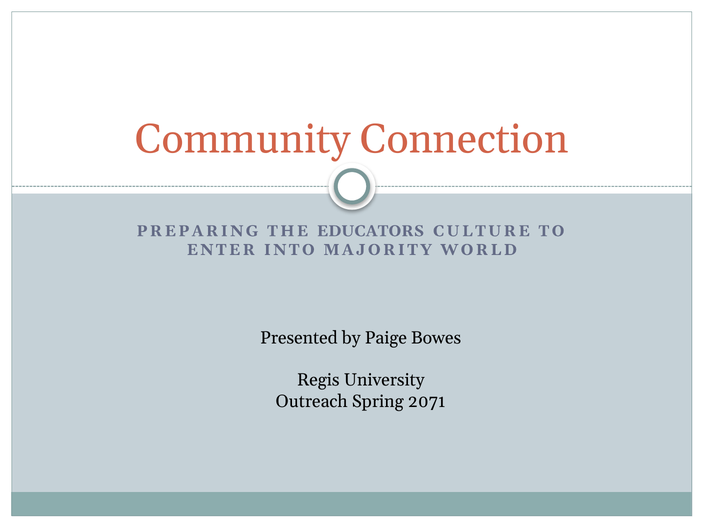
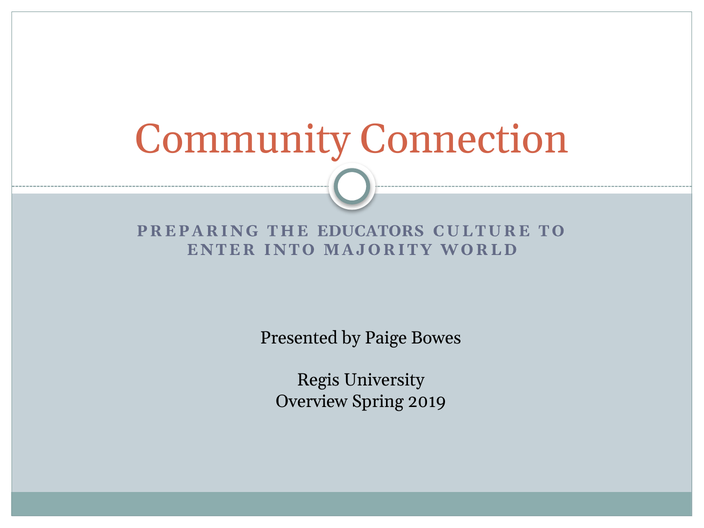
Outreach: Outreach -> Overview
2071: 2071 -> 2019
